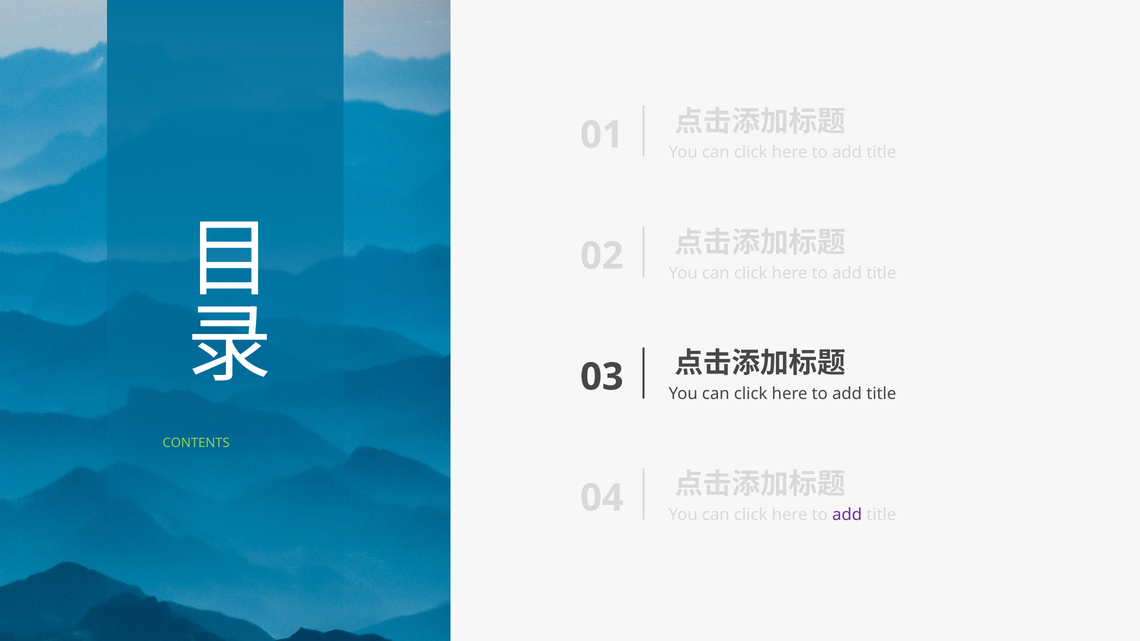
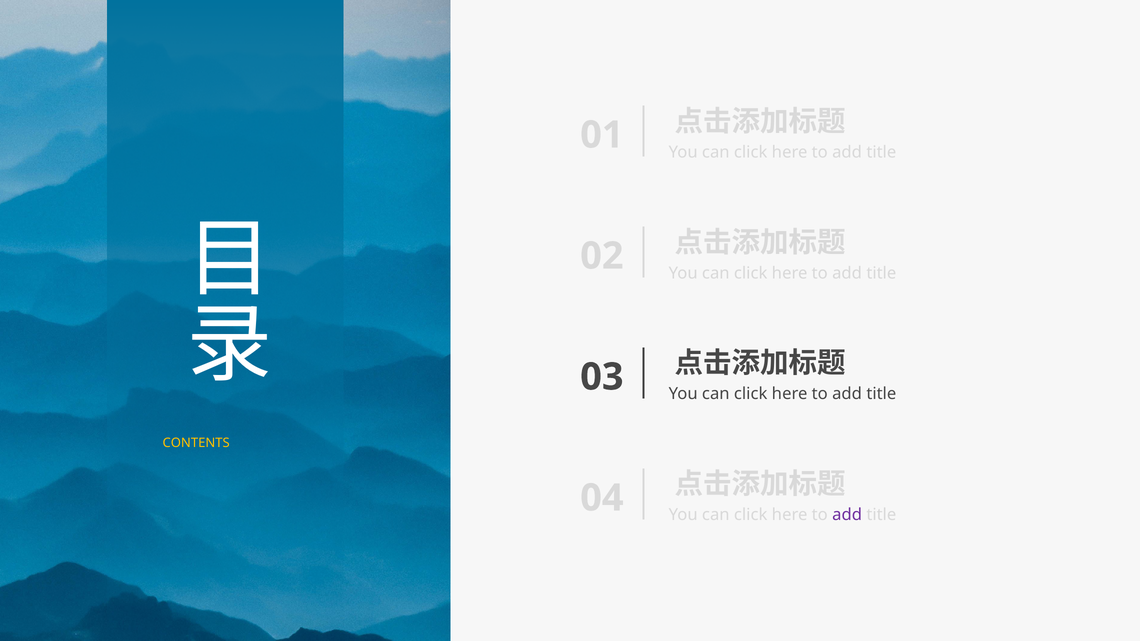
CONTENTS colour: light green -> yellow
